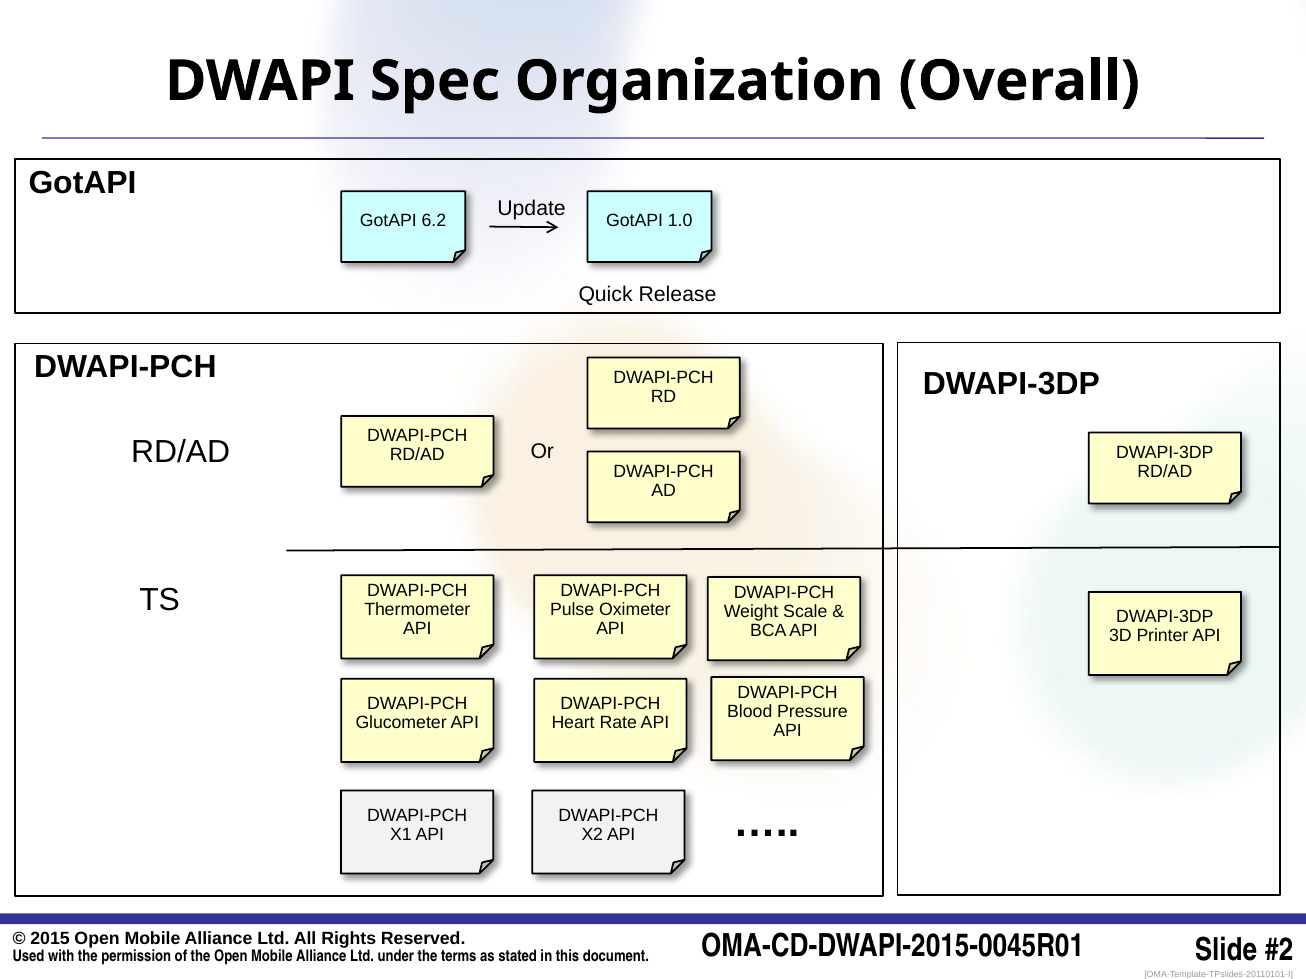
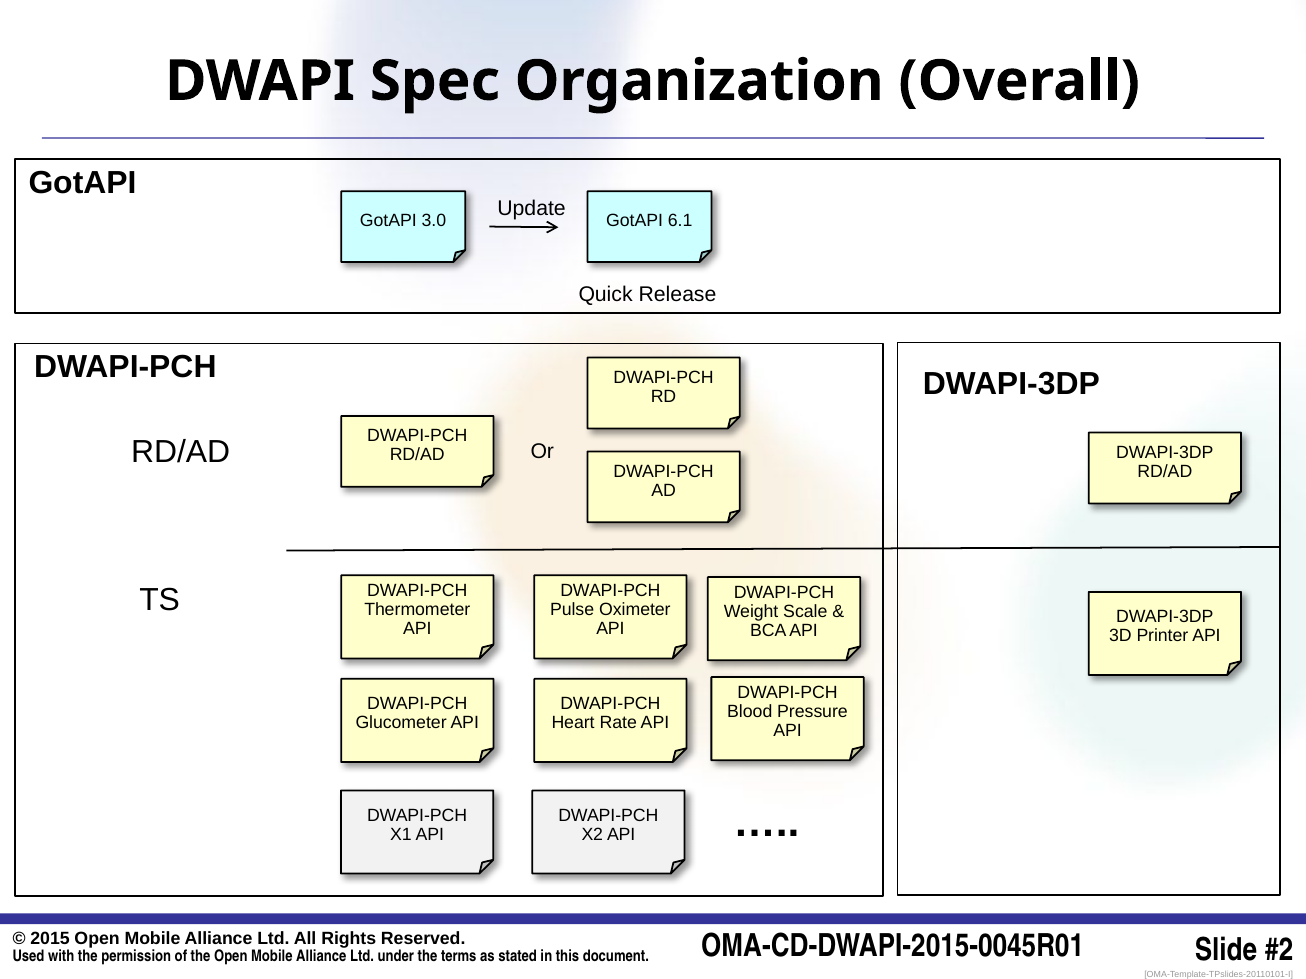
6.2: 6.2 -> 3.0
1.0: 1.0 -> 6.1
